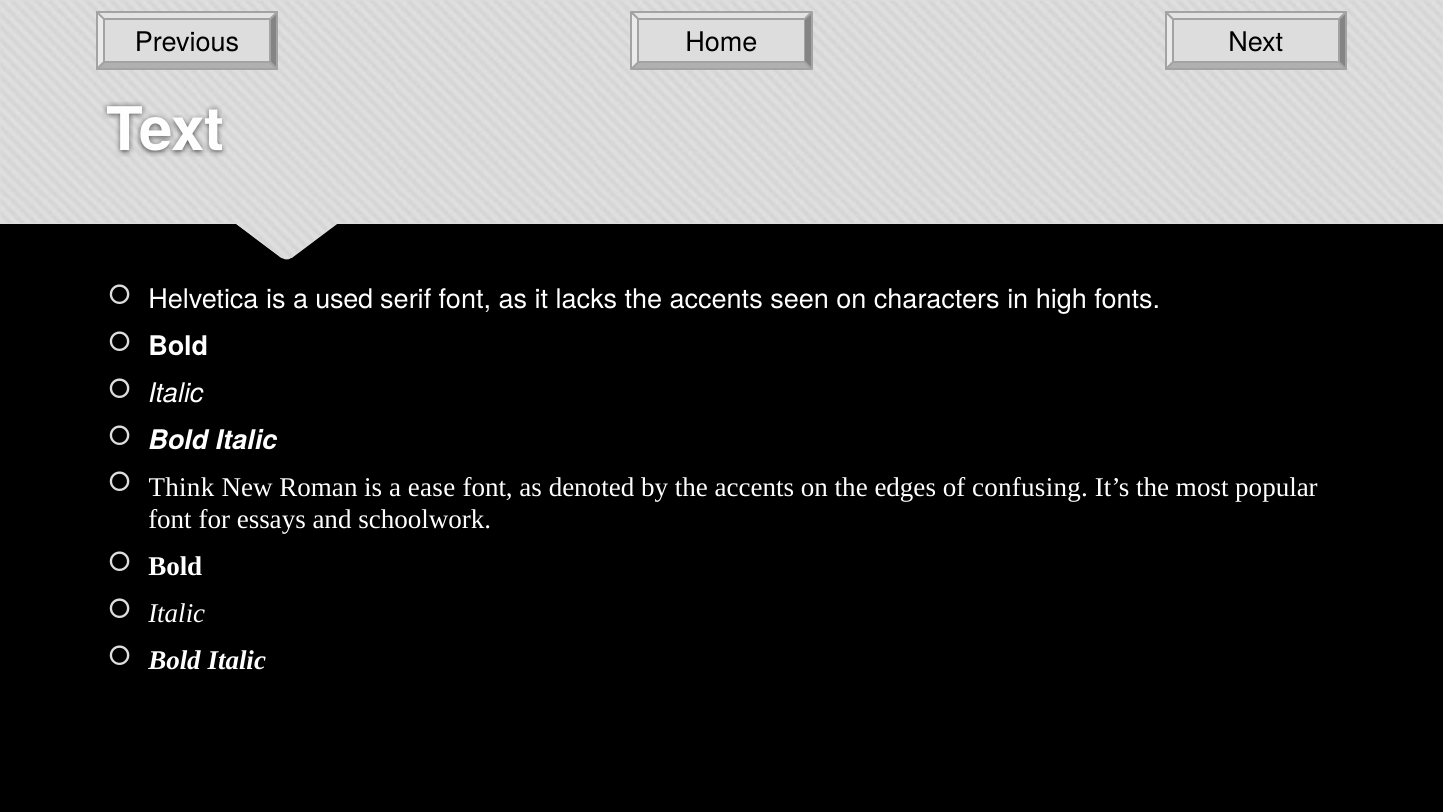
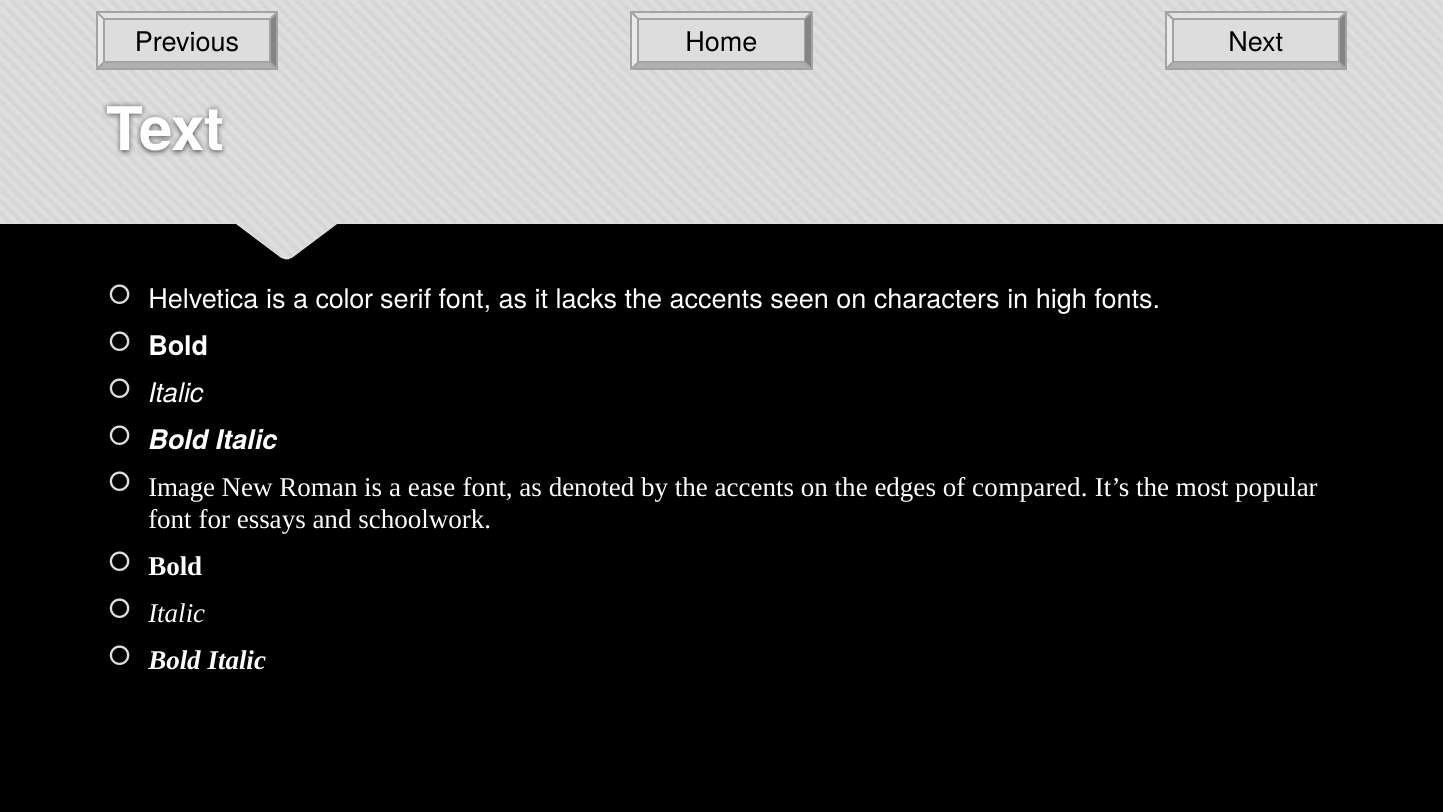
used: used -> color
Think: Think -> Image
confusing: confusing -> compared
